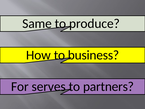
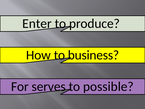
Same: Same -> Enter
partners: partners -> possible
